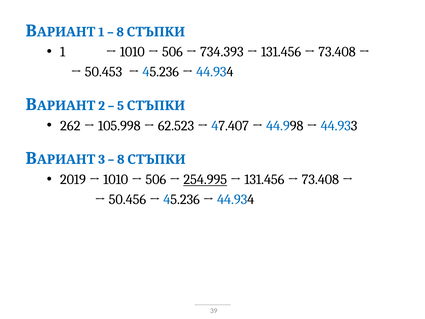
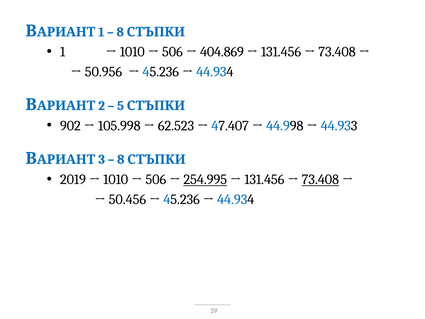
734.393: 734.393 -> 404.869
50.453: 50.453 -> 50.956
262: 262 -> 902
73.408 at (320, 179) underline: none -> present
